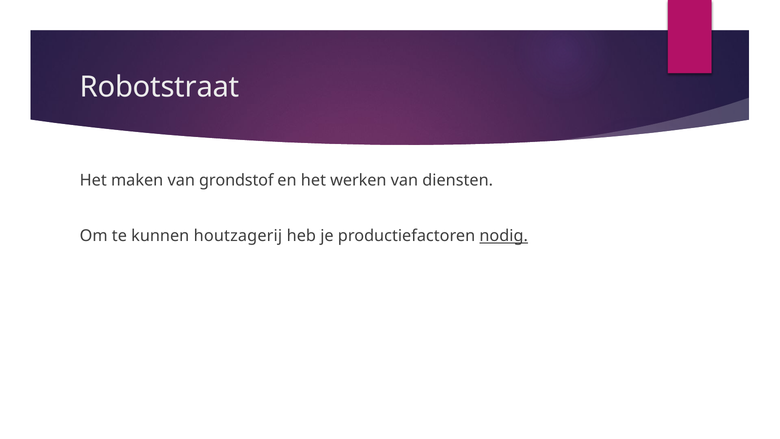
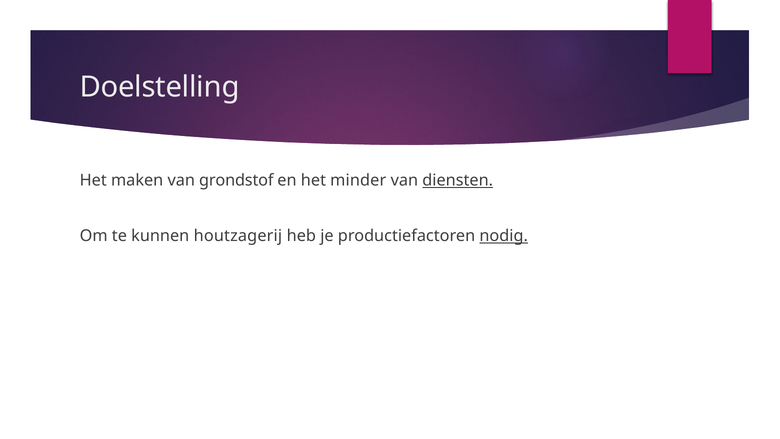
Robotstraat: Robotstraat -> Doelstelling
werken: werken -> minder
diensten underline: none -> present
